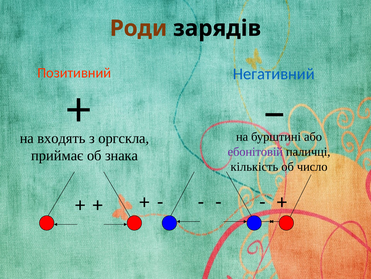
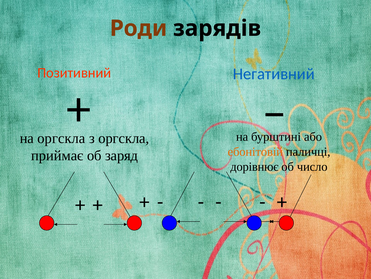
на входять: входять -> оргскла
ебонітовій colour: purple -> orange
знака: знака -> заряд
кількість: кількість -> дорівнює
